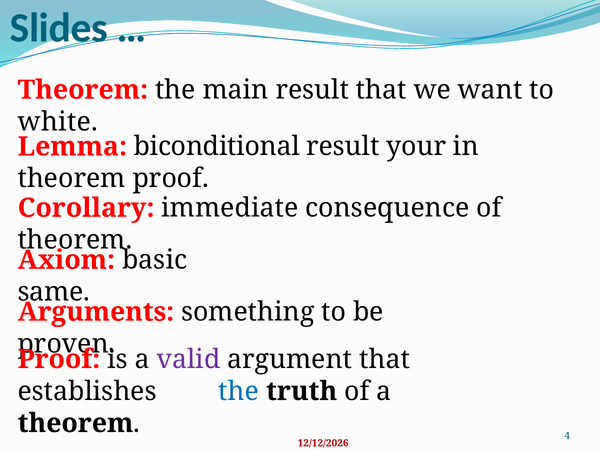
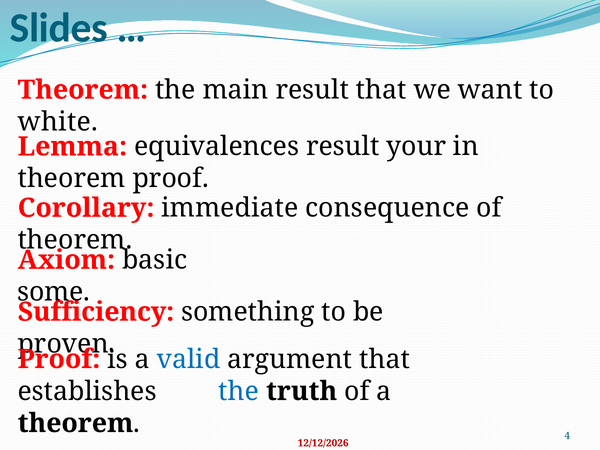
biconditional: biconditional -> equivalences
same: same -> some
Arguments: Arguments -> Sufficiency
valid colour: purple -> blue
